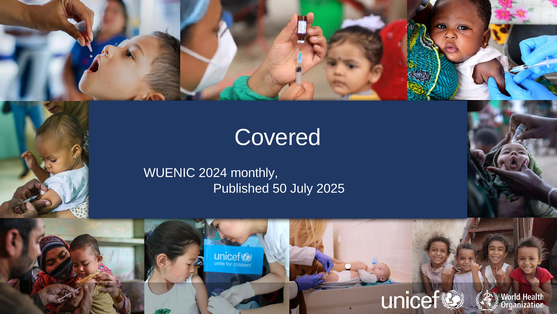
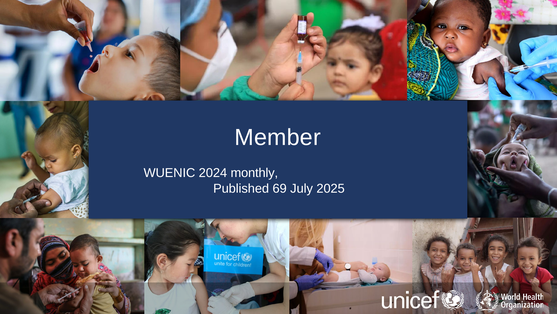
Covered: Covered -> Member
50: 50 -> 69
